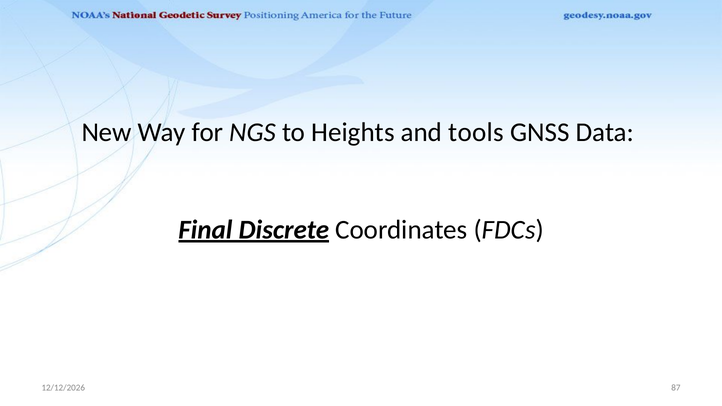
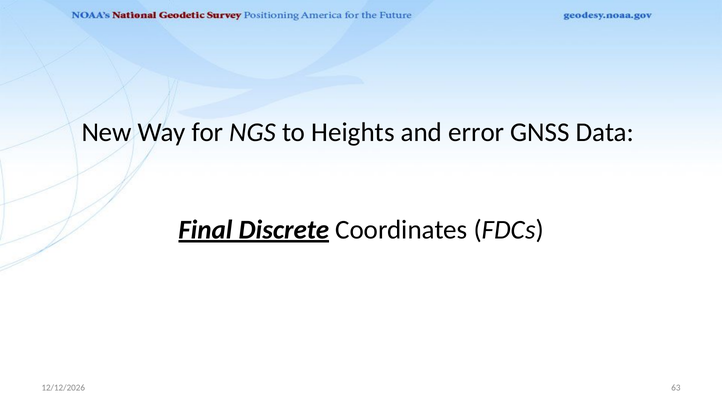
tools: tools -> error
87: 87 -> 63
